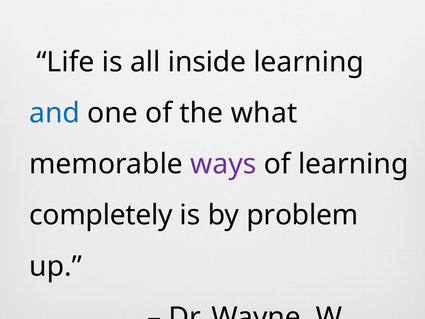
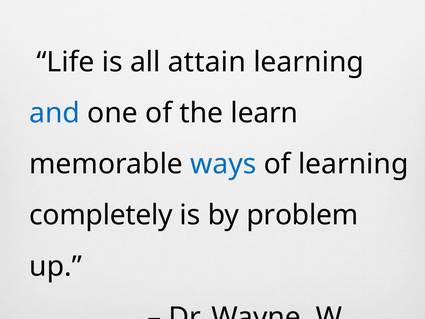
inside: inside -> attain
what: what -> learn
ways colour: purple -> blue
